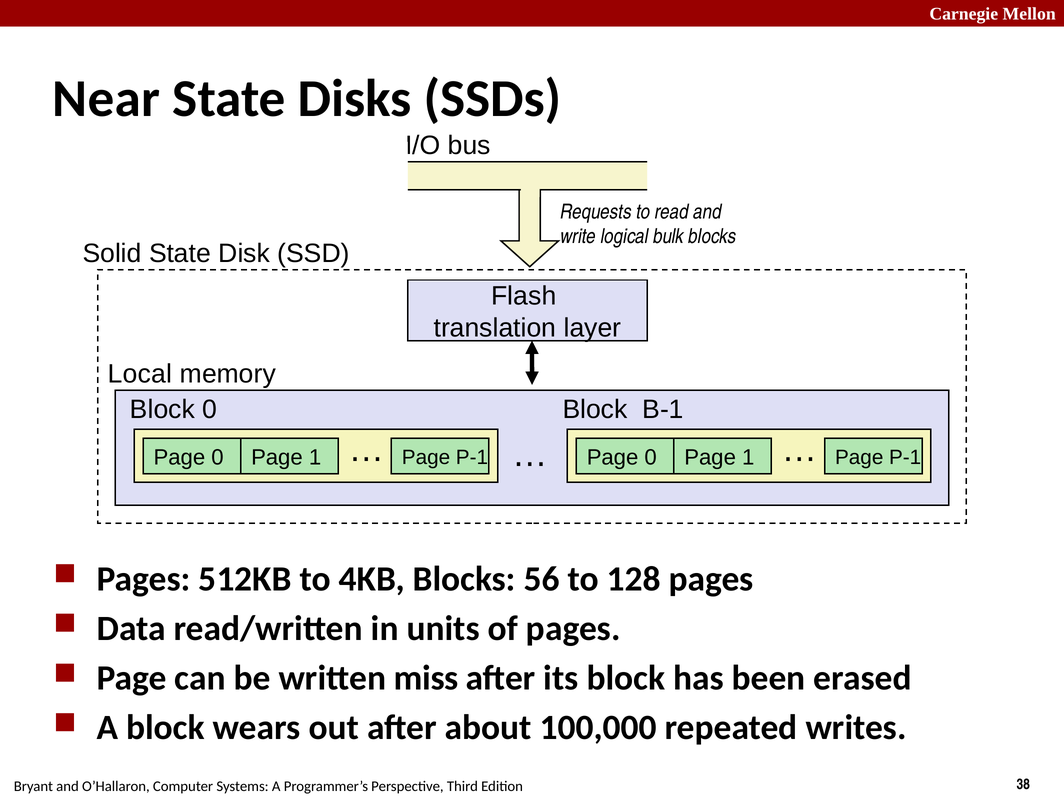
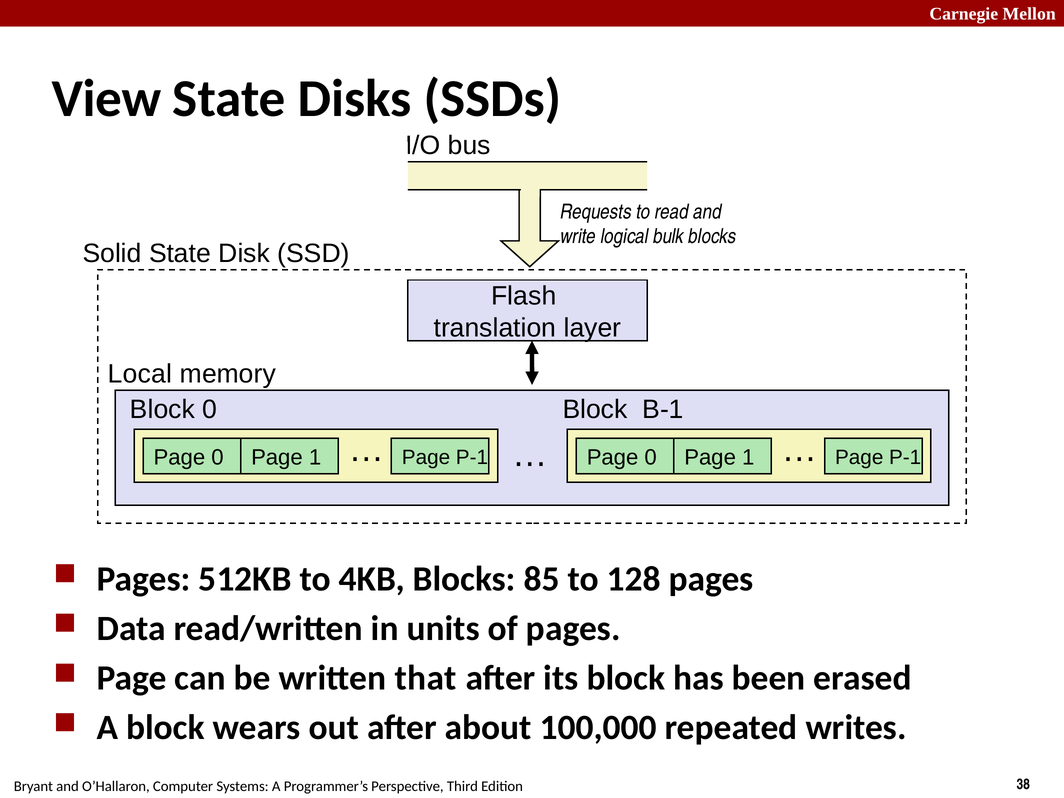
Near: Near -> View
56: 56 -> 85
miss: miss -> that
